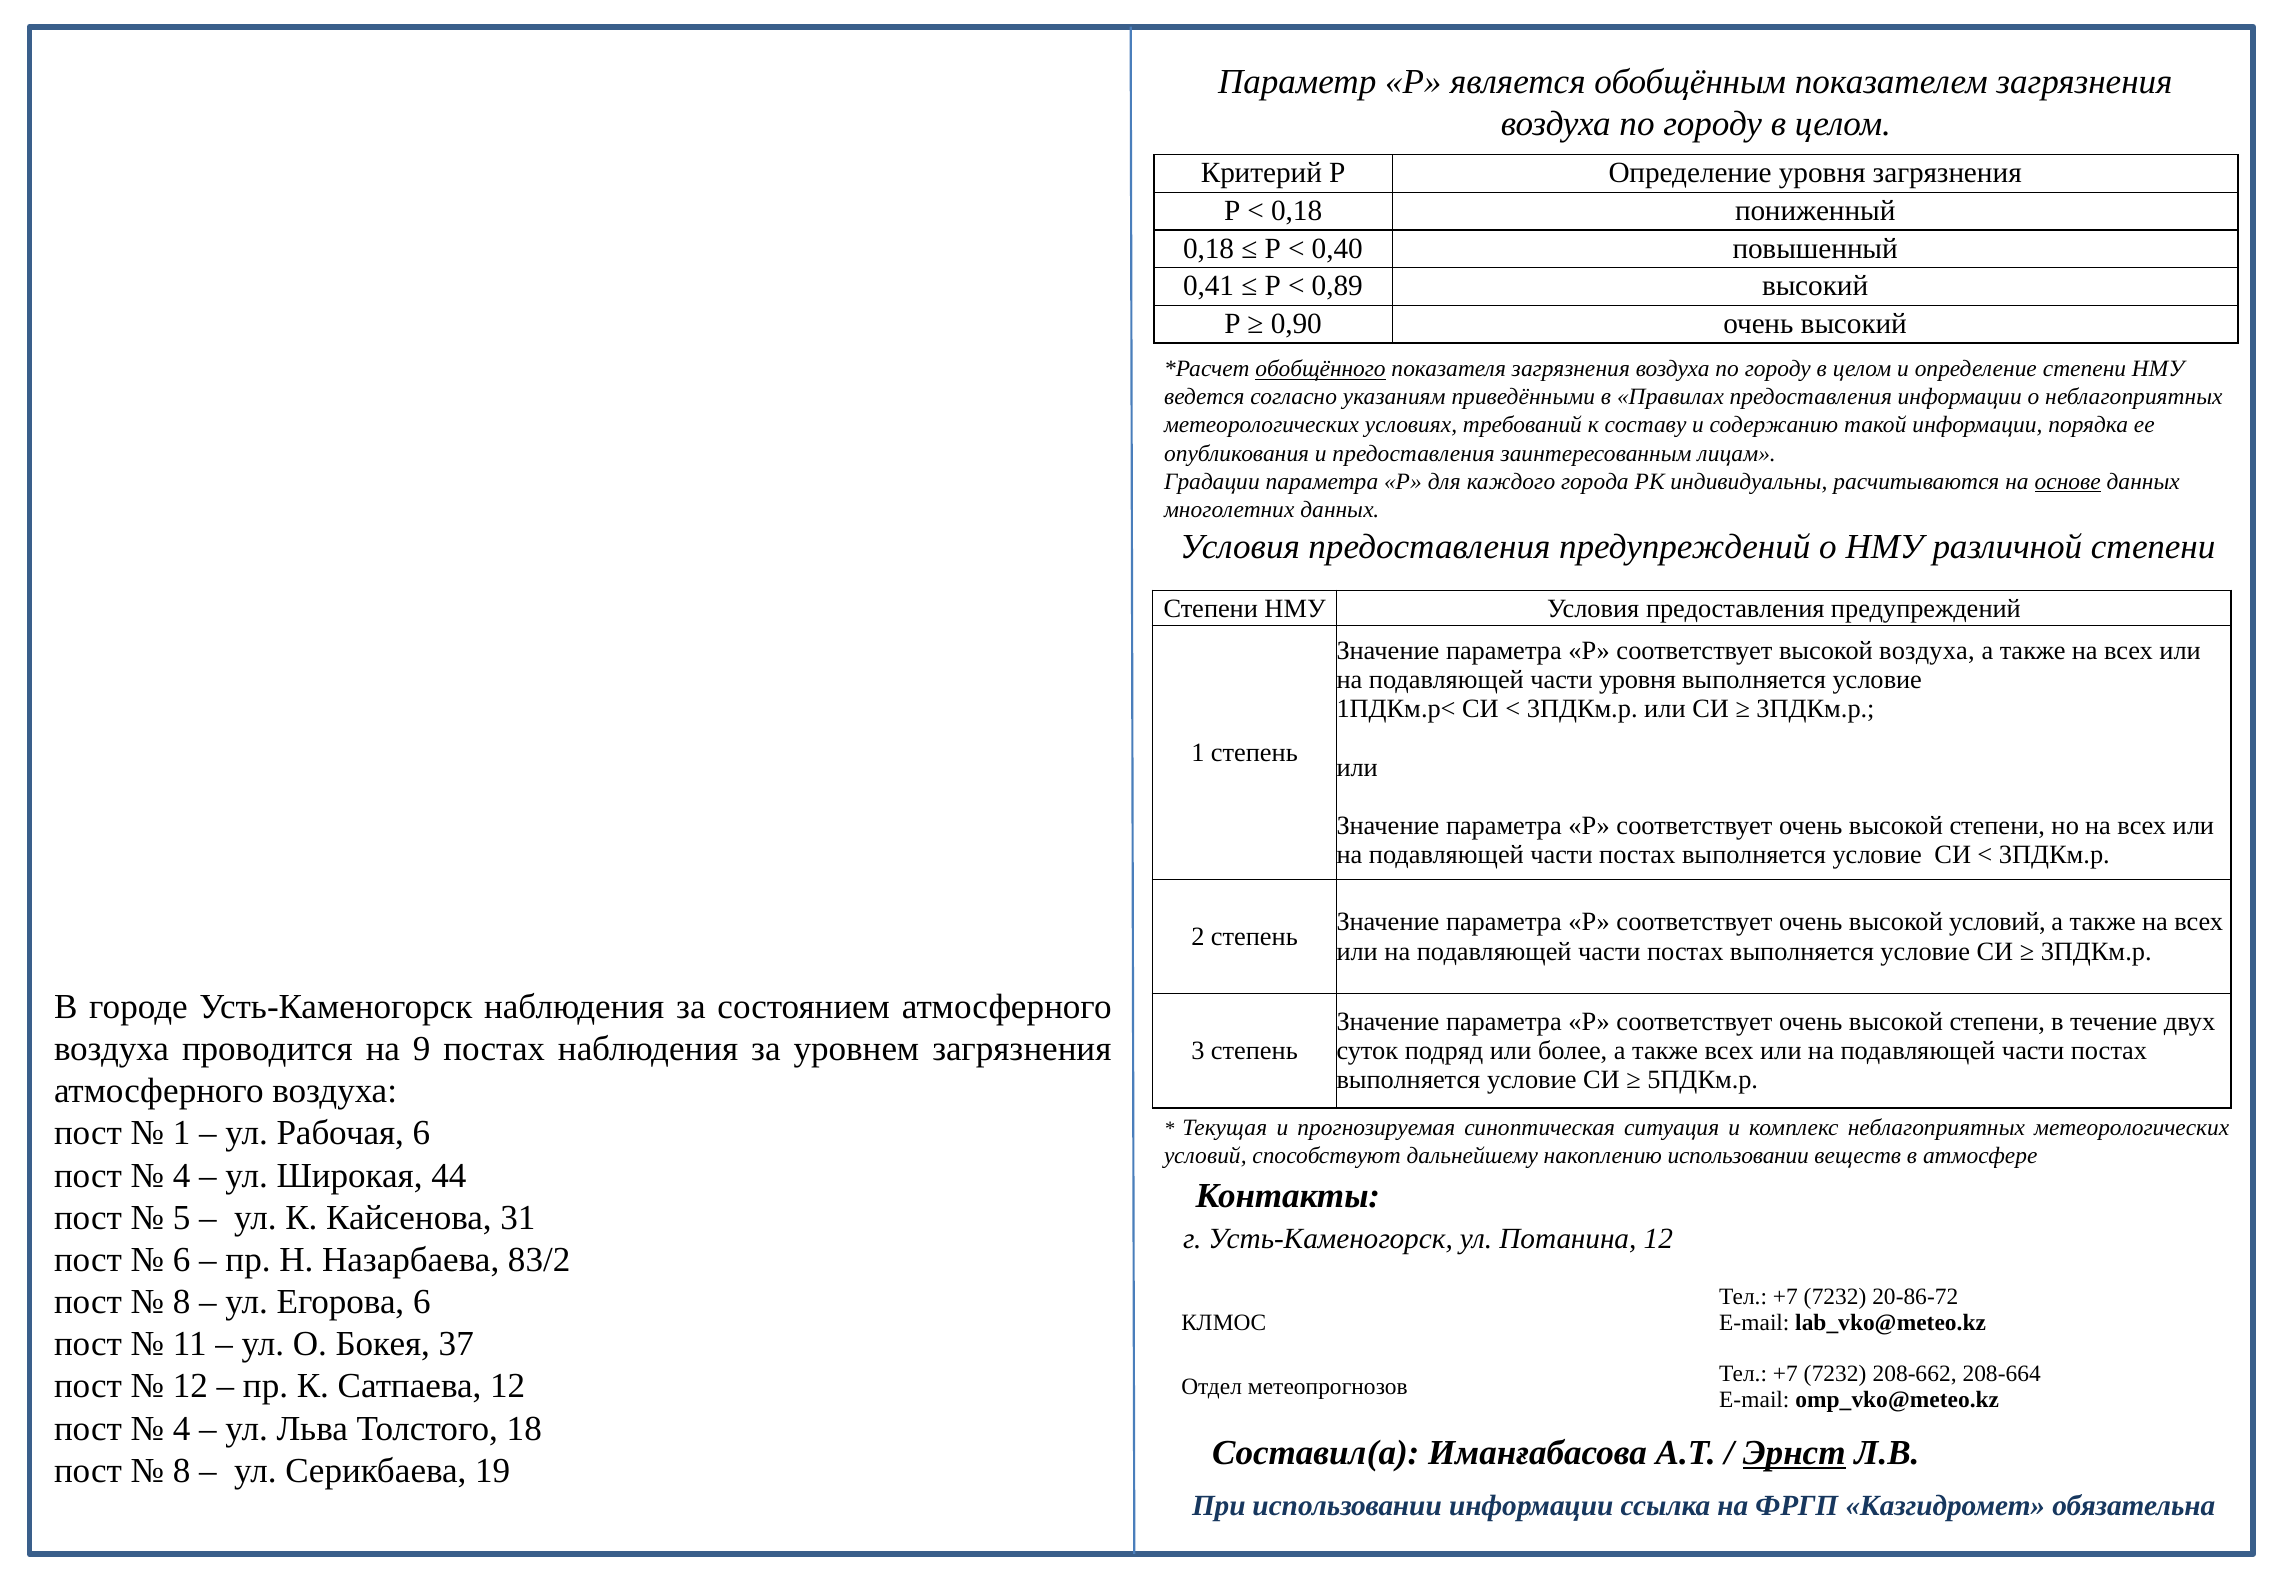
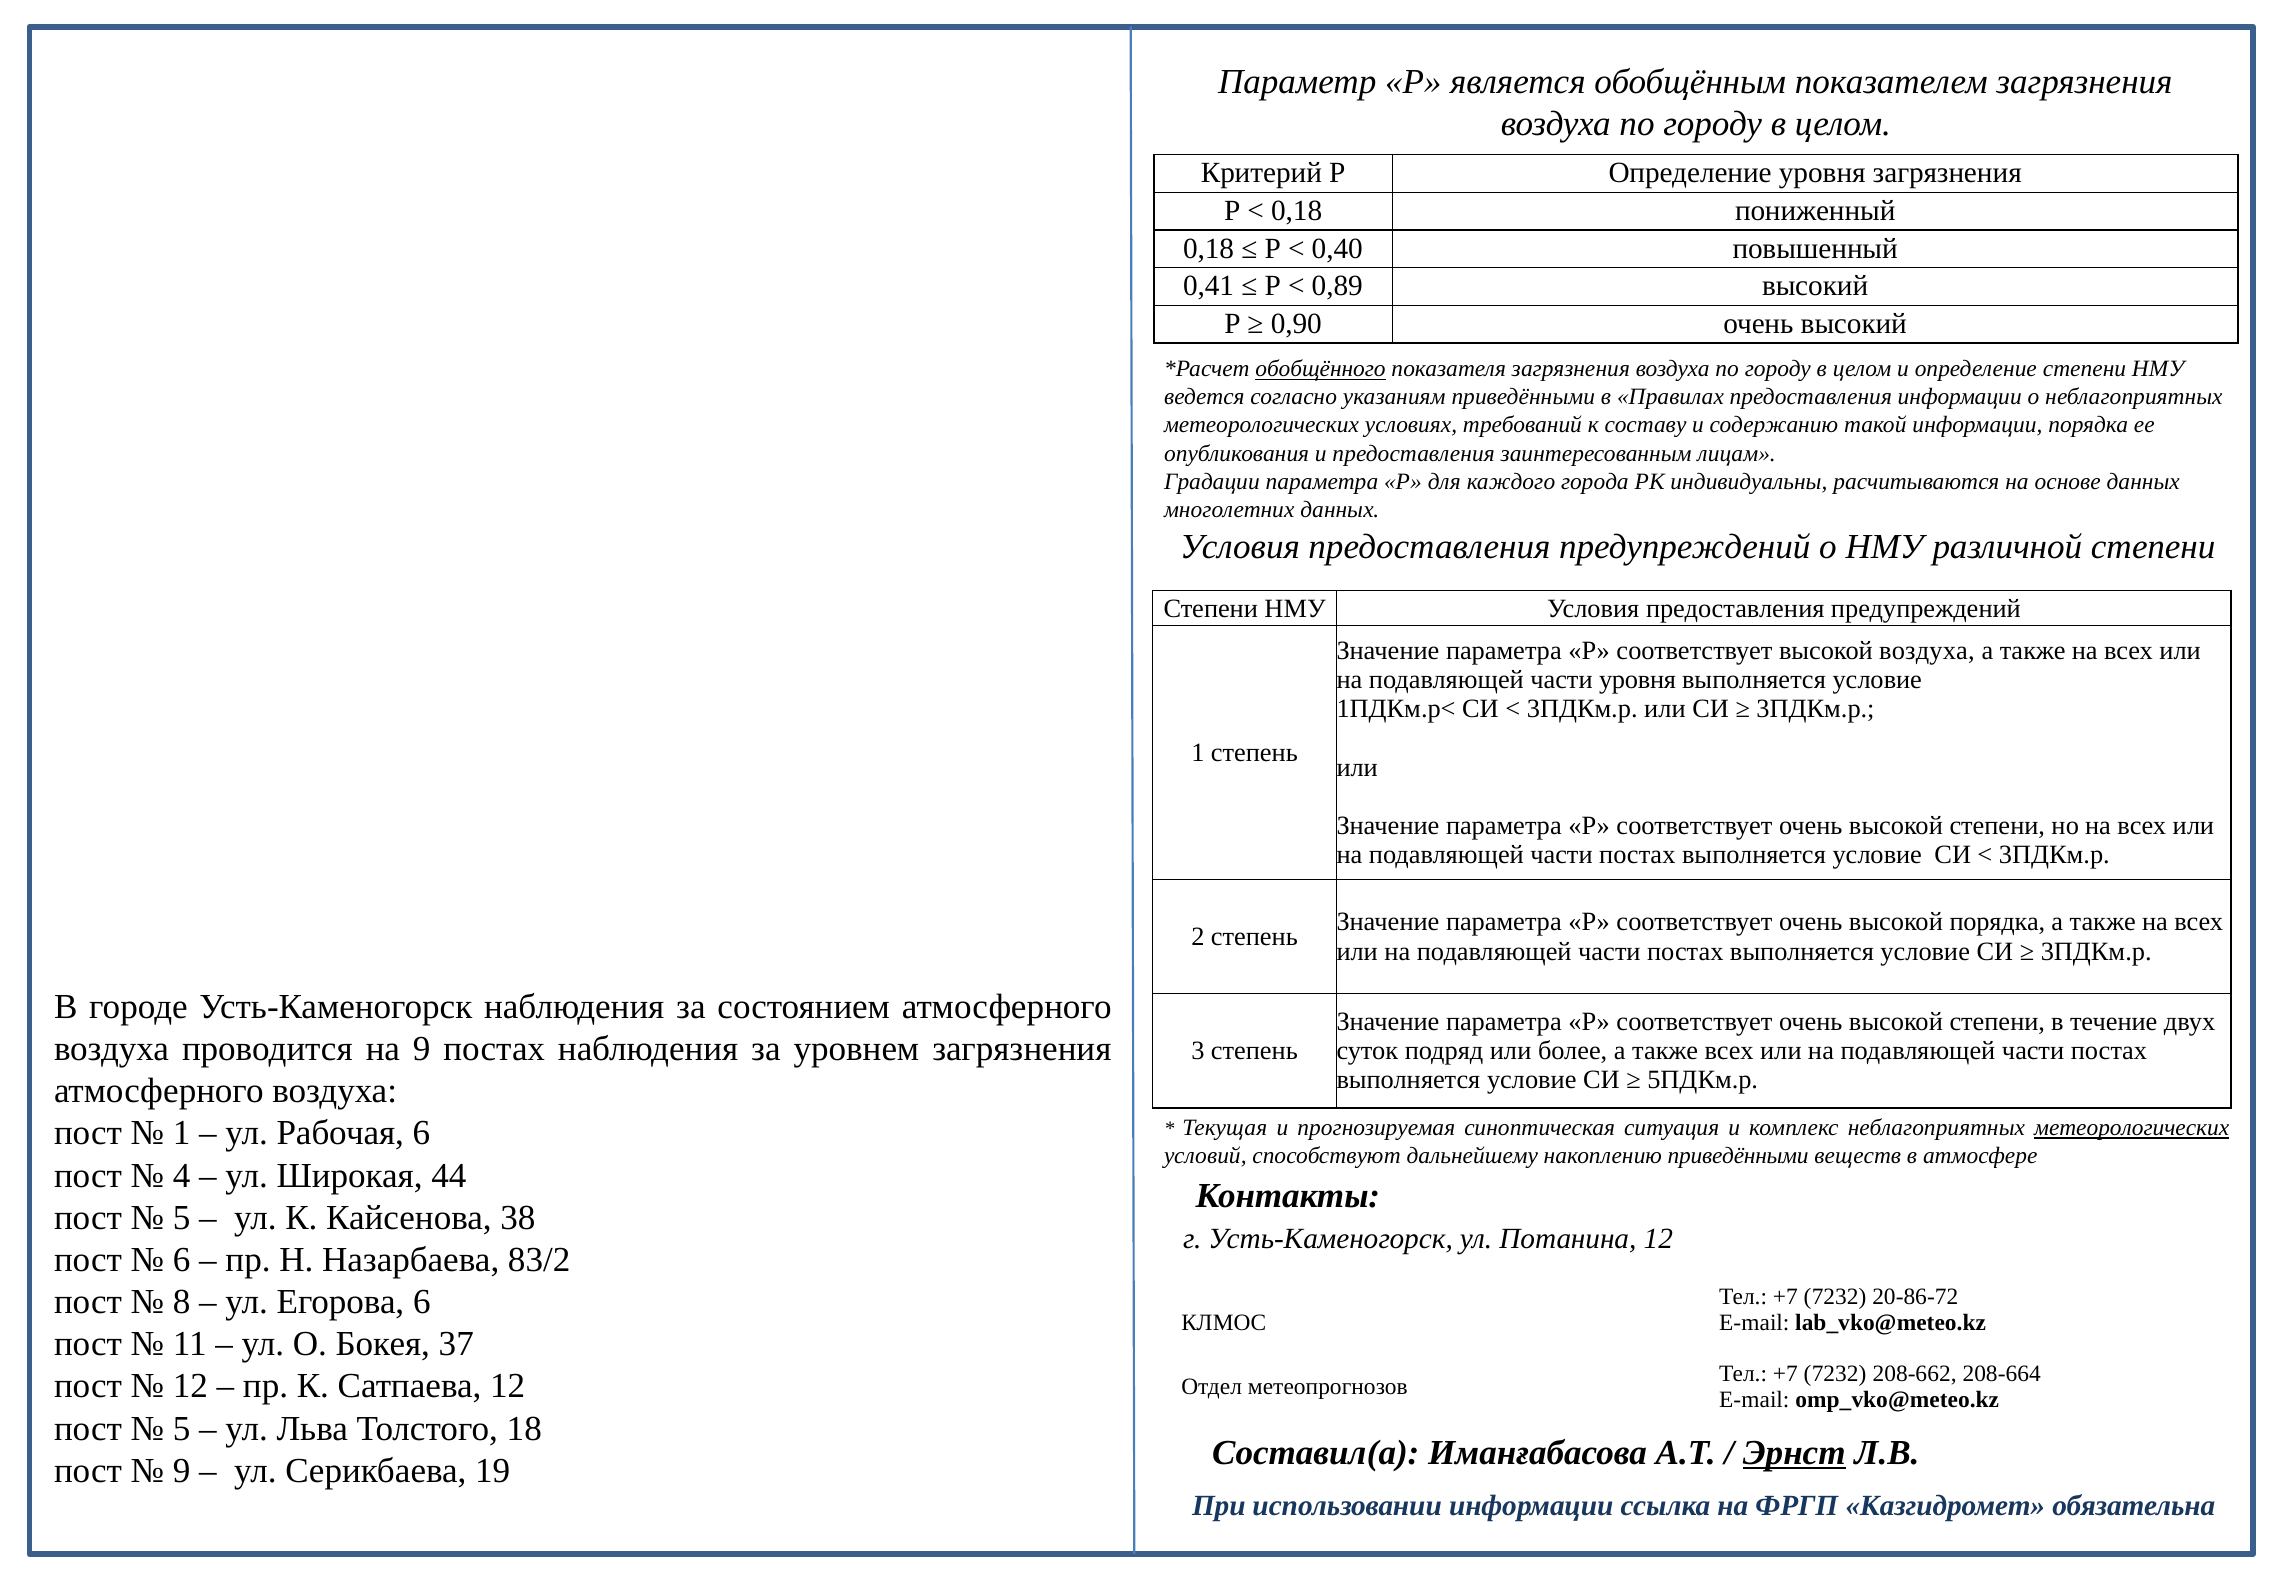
основе underline: present -> none
высокой условий: условий -> порядка
метеорологических at (2132, 1128) underline: none -> present
накоплению использовании: использовании -> приведёнными
31: 31 -> 38
4 at (182, 1428): 4 -> 5
8 at (182, 1470): 8 -> 9
